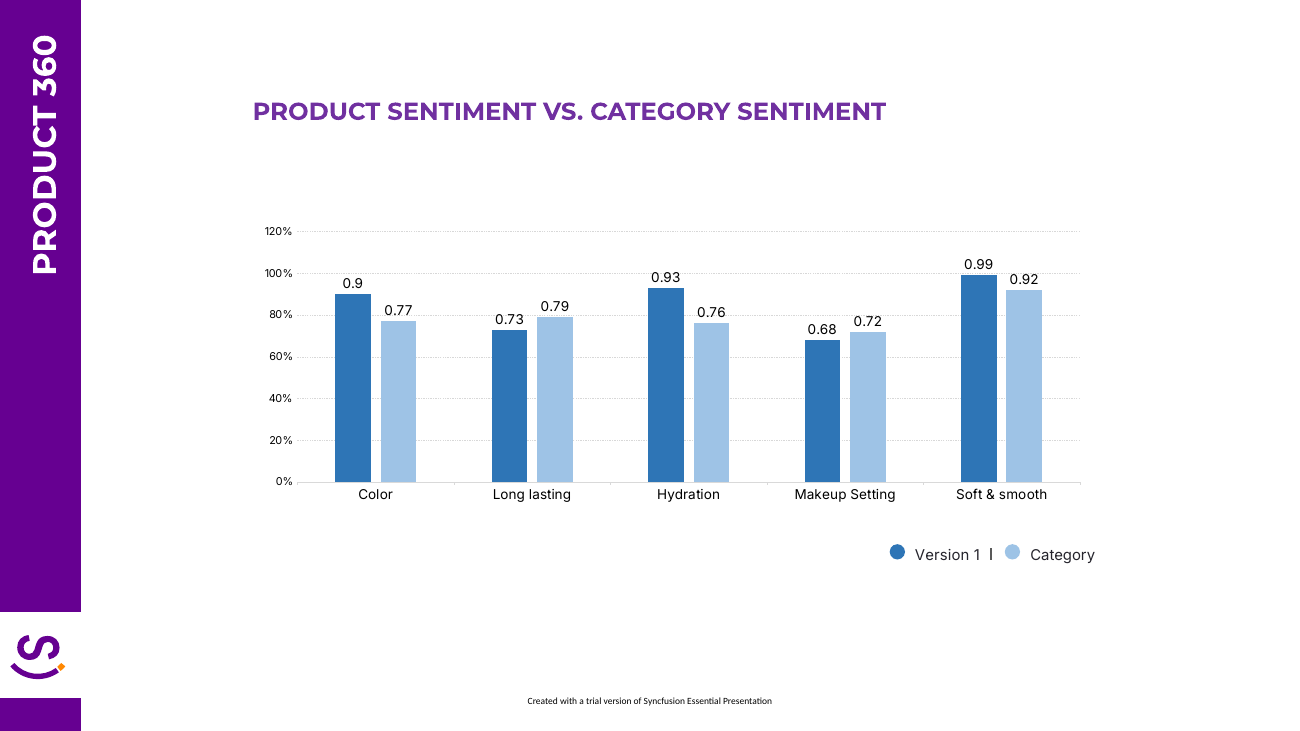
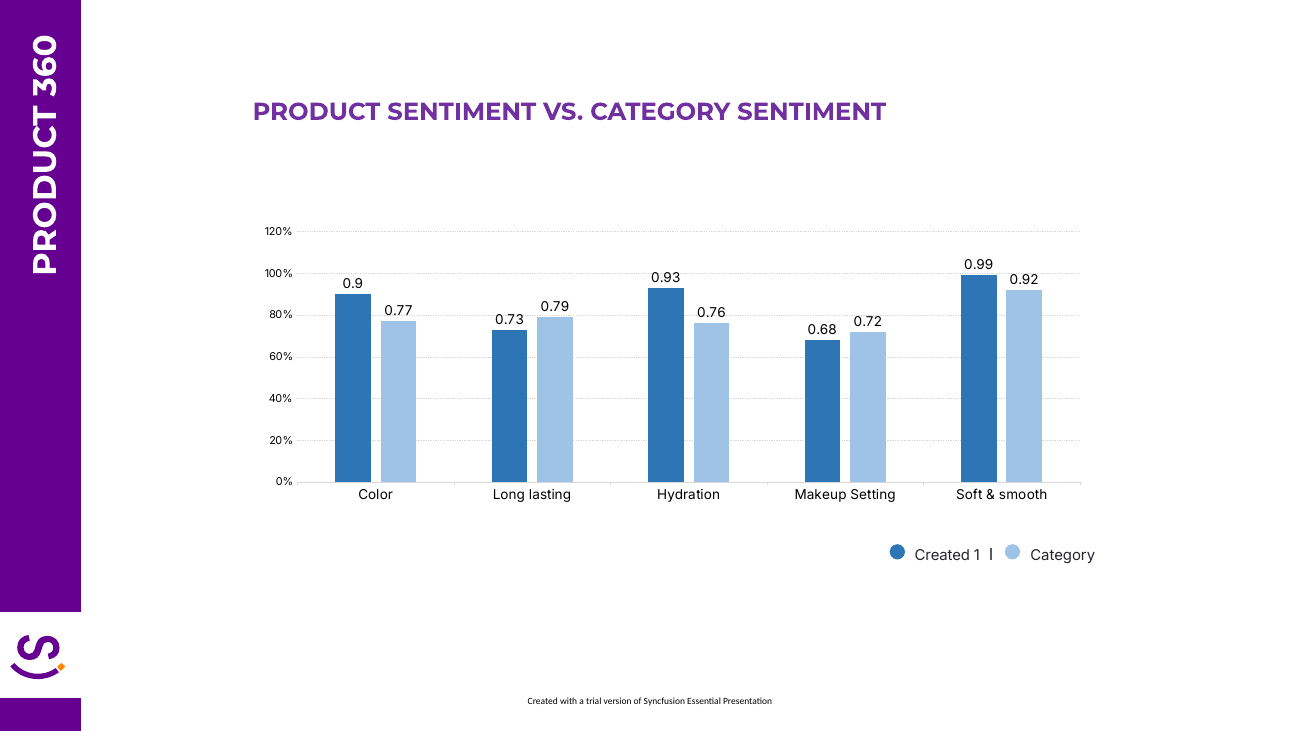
Version at (942, 555): Version -> Created
